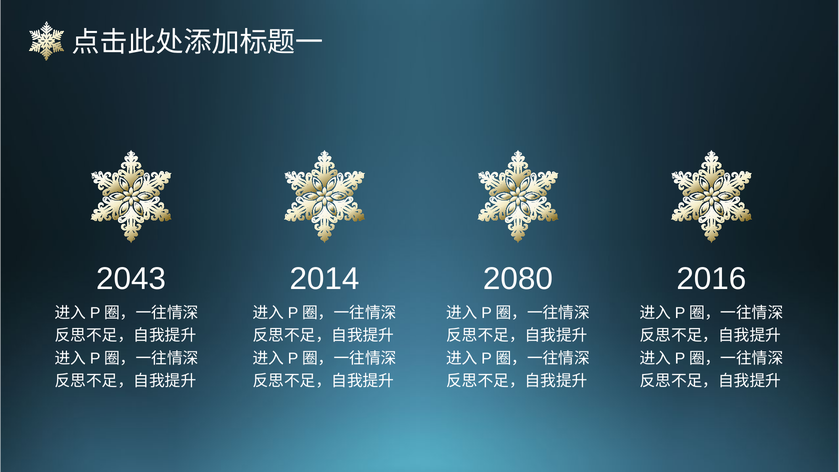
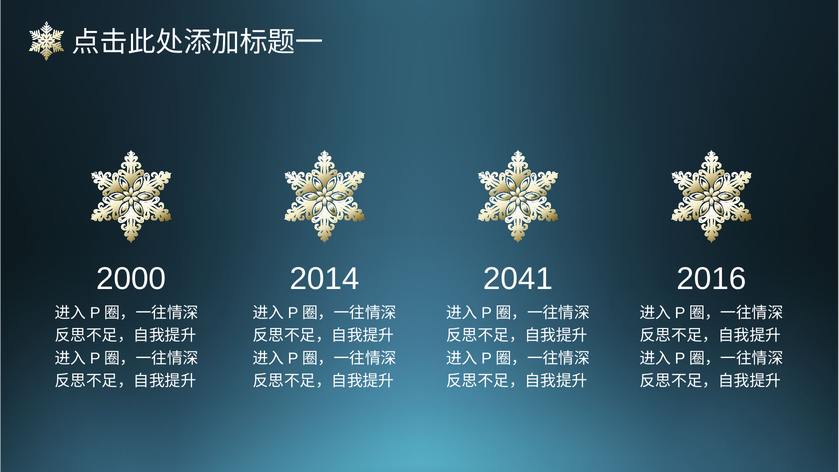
2043: 2043 -> 2000
2080: 2080 -> 2041
